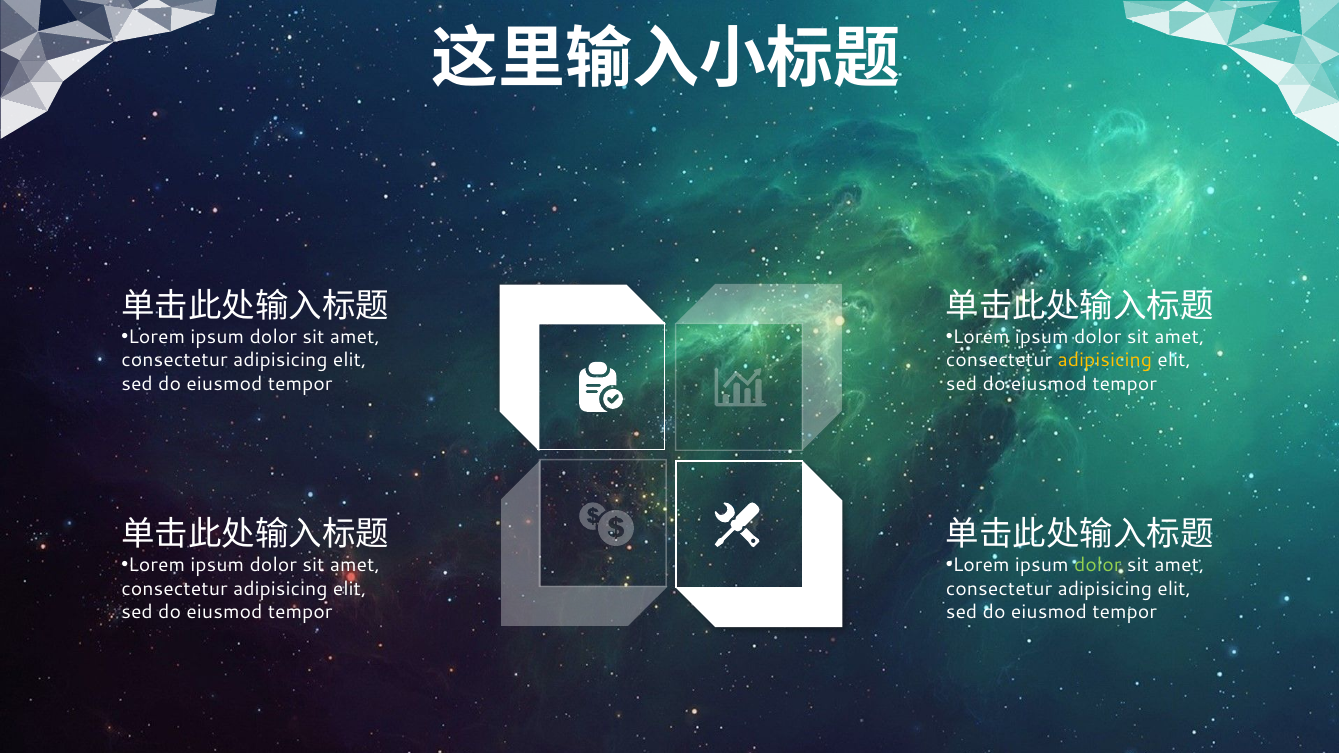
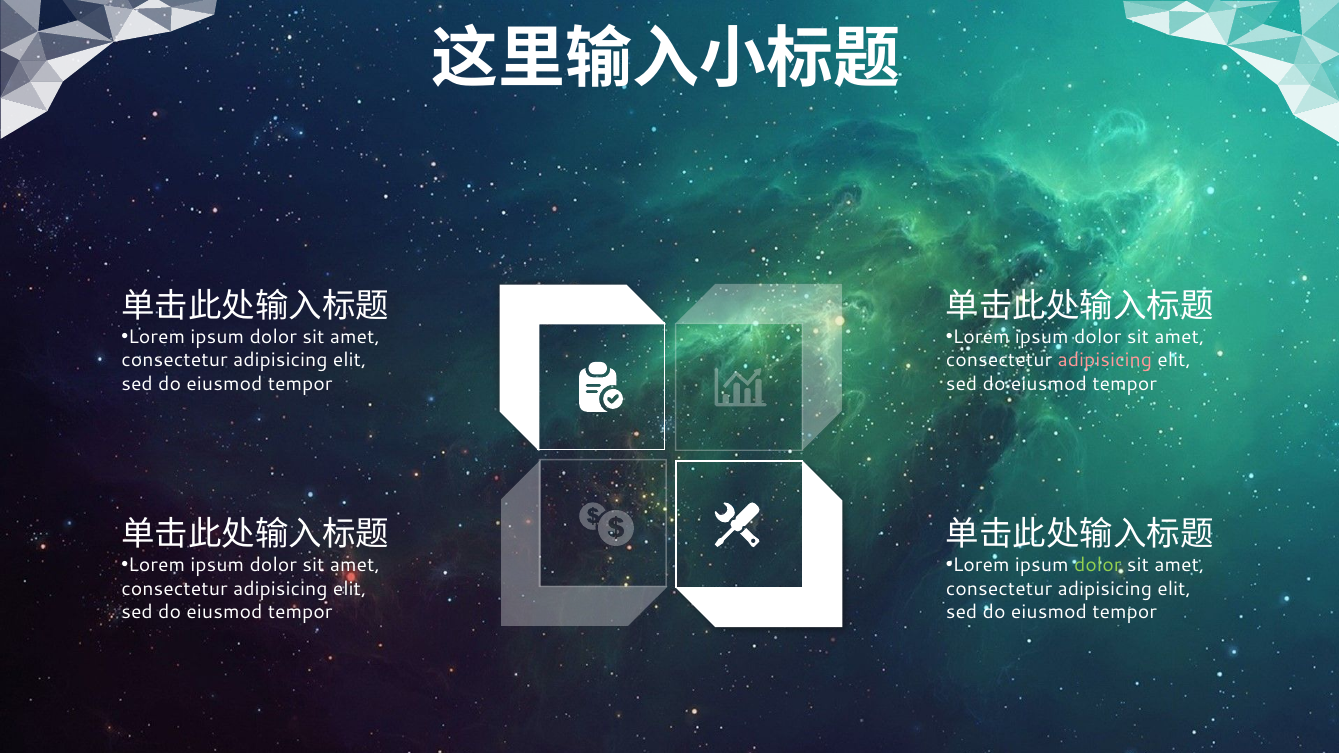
adipisicing at (1105, 360) colour: yellow -> pink
